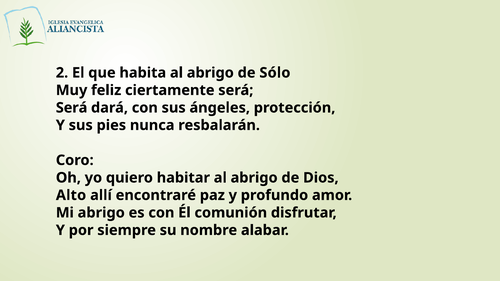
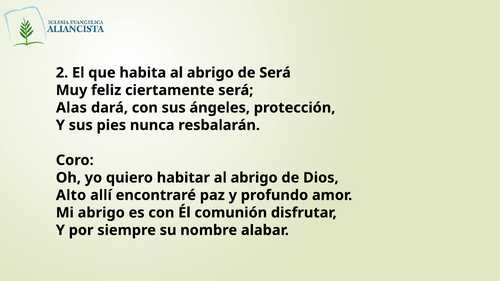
de Sólo: Sólo -> Será
Será at (72, 108): Será -> Alas
